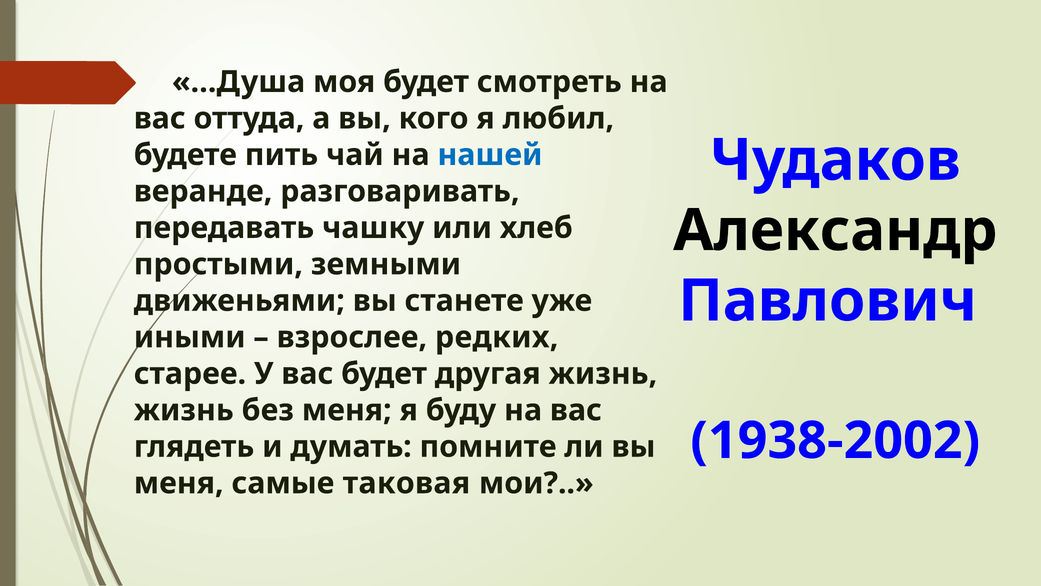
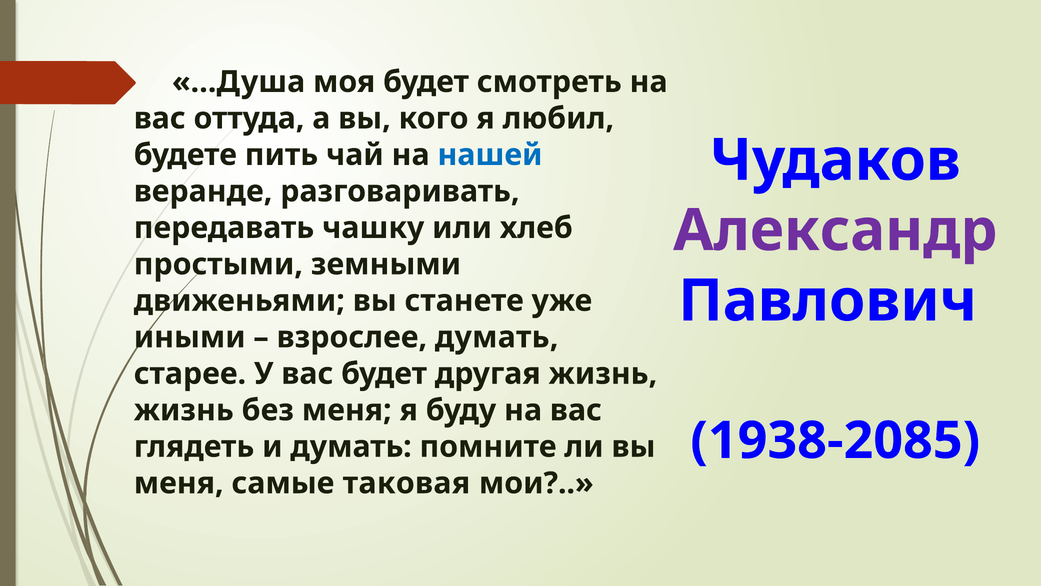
Александр colour: black -> purple
взрослее редких: редких -> думать
1938-2002: 1938-2002 -> 1938-2085
